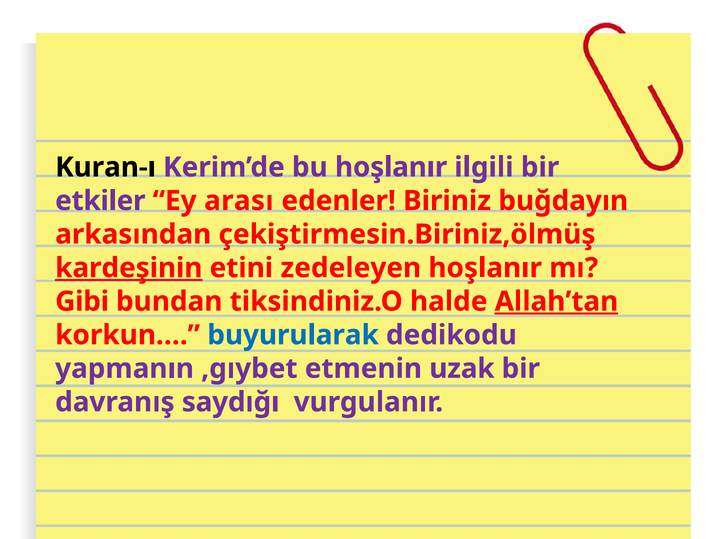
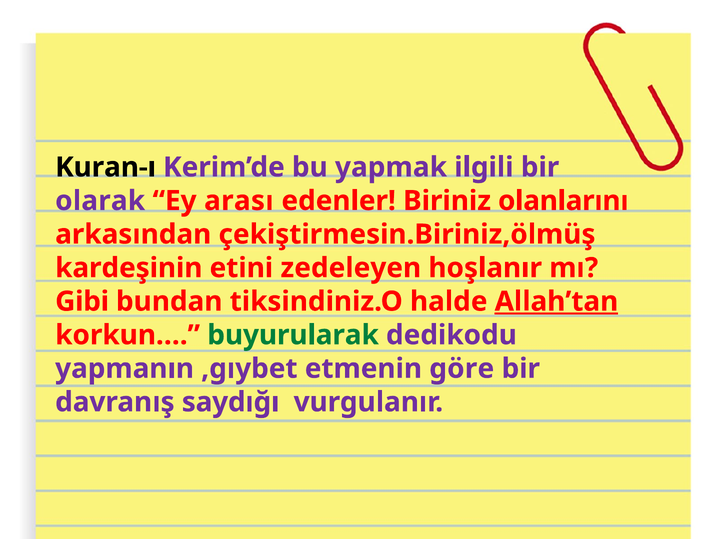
bu hoşlanır: hoşlanır -> yapmak
etkiler: etkiler -> olarak
buğdayın: buğdayın -> olanlarını
kardeşinin underline: present -> none
buyurularak colour: blue -> green
uzak: uzak -> göre
